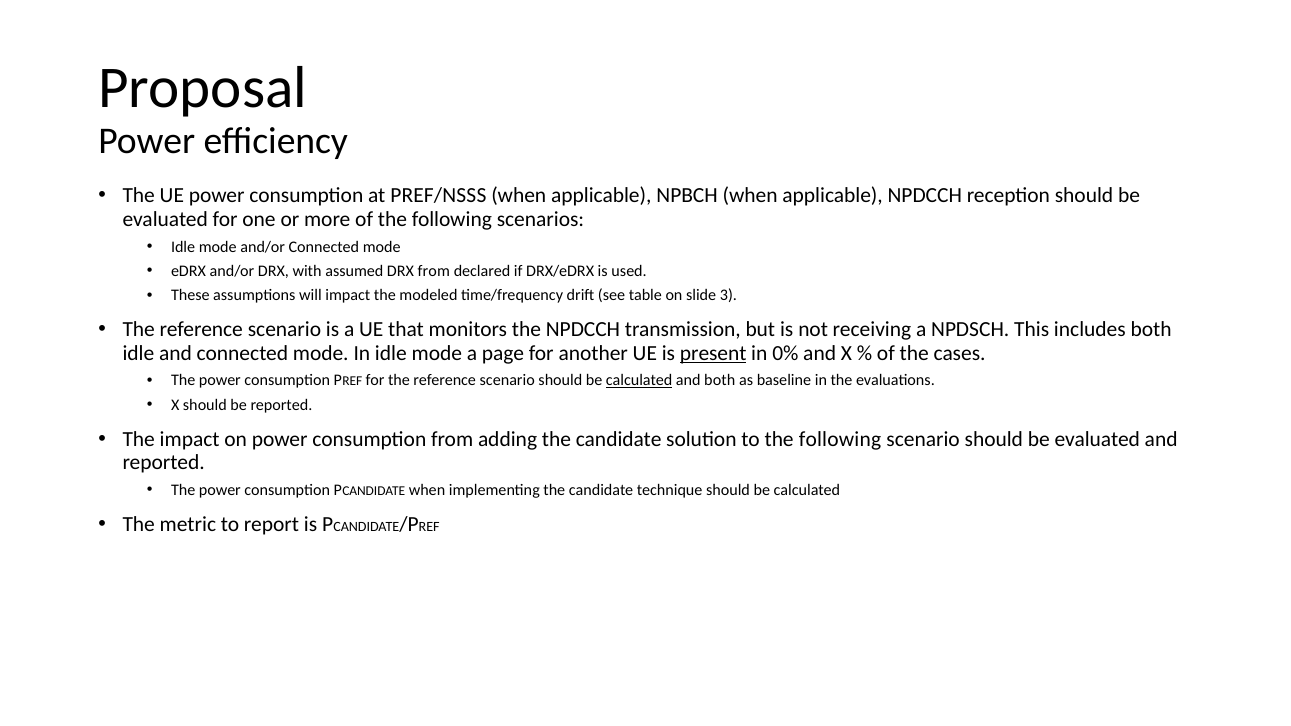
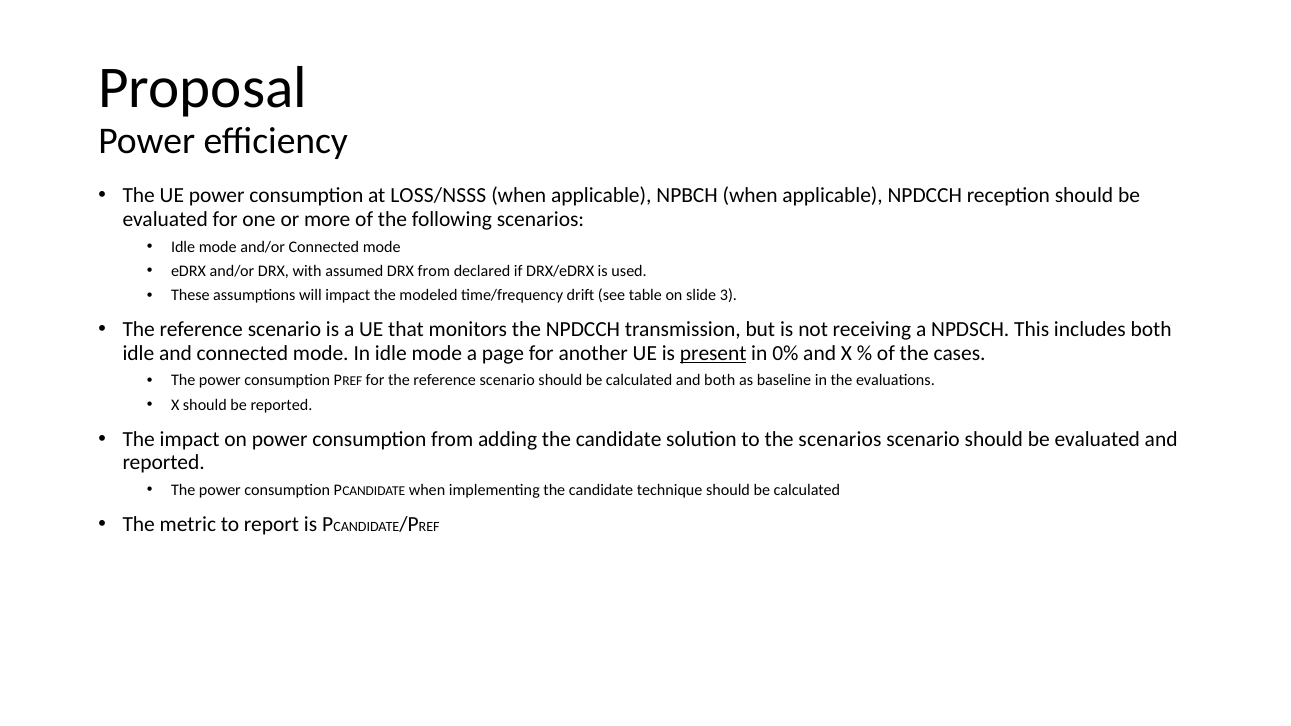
PREF/NSSS: PREF/NSSS -> LOSS/NSSS
calculated at (639, 381) underline: present -> none
to the following: following -> scenarios
